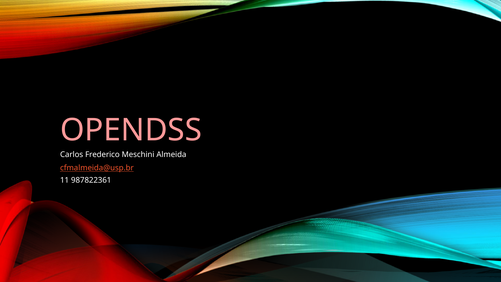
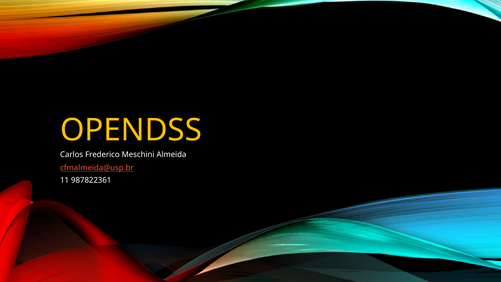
OPENDSS colour: pink -> yellow
